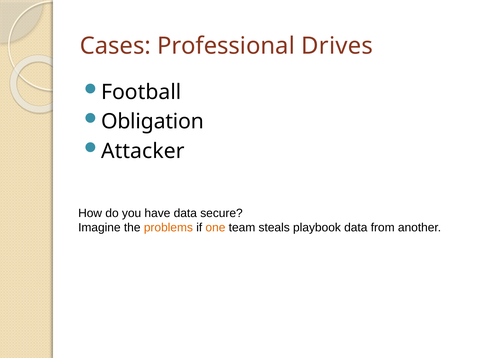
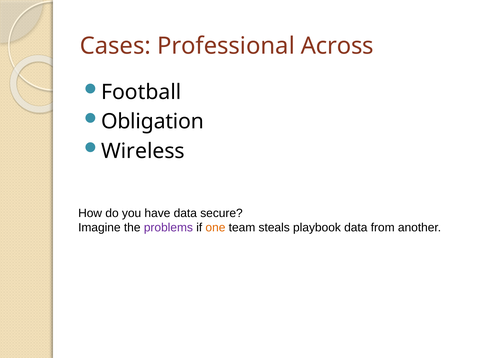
Drives: Drives -> Across
Attacker: Attacker -> Wireless
problems colour: orange -> purple
